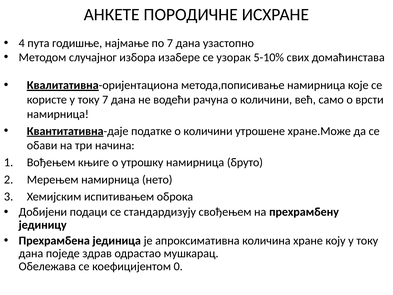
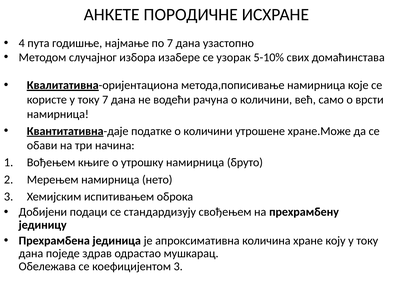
коефицијентом 0: 0 -> 3
